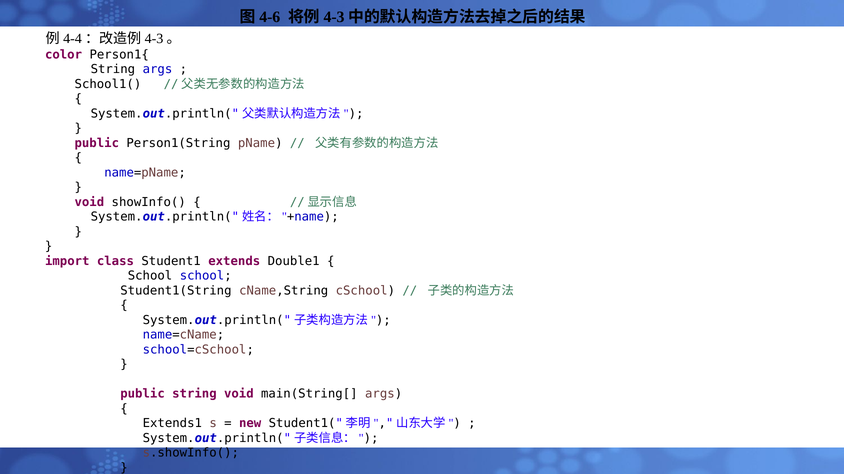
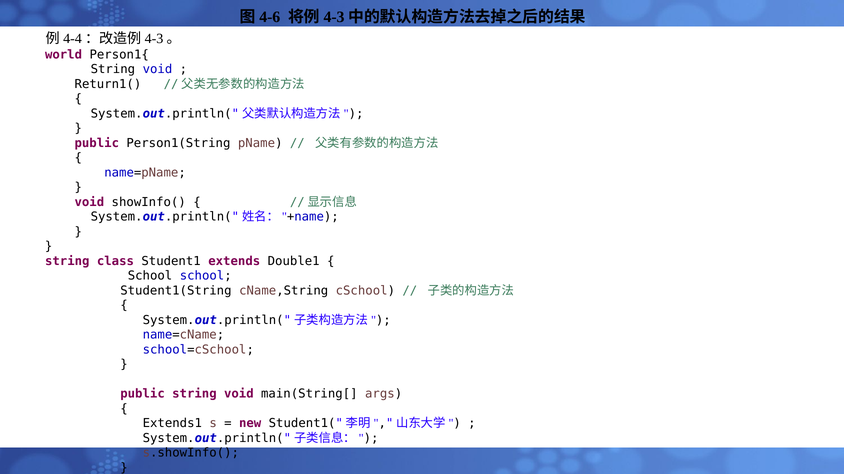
color: color -> world
args at (157, 69): args -> void
School1(: School1( -> Return1(
import at (67, 262): import -> string
